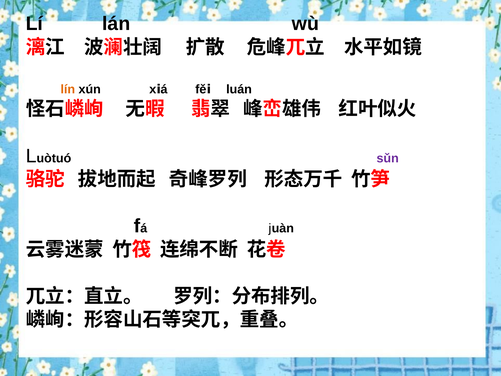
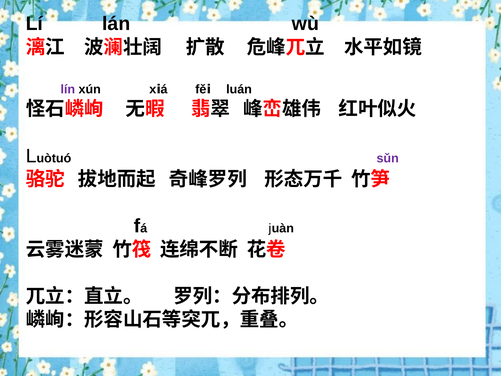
lín colour: orange -> purple
